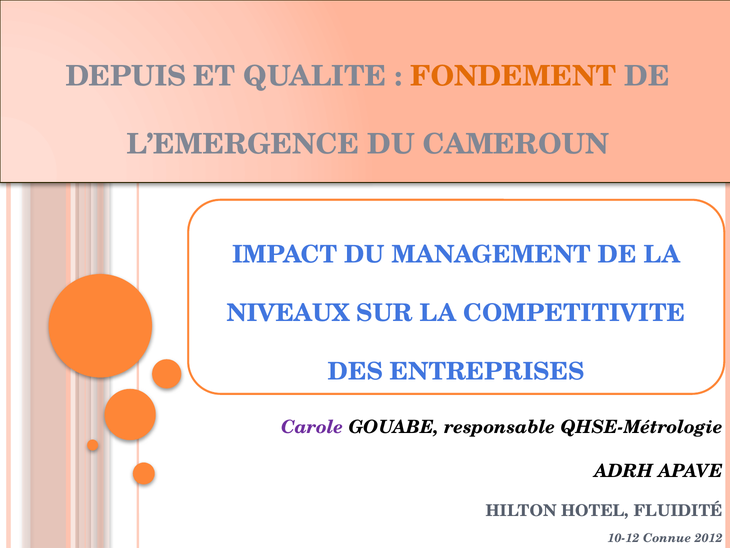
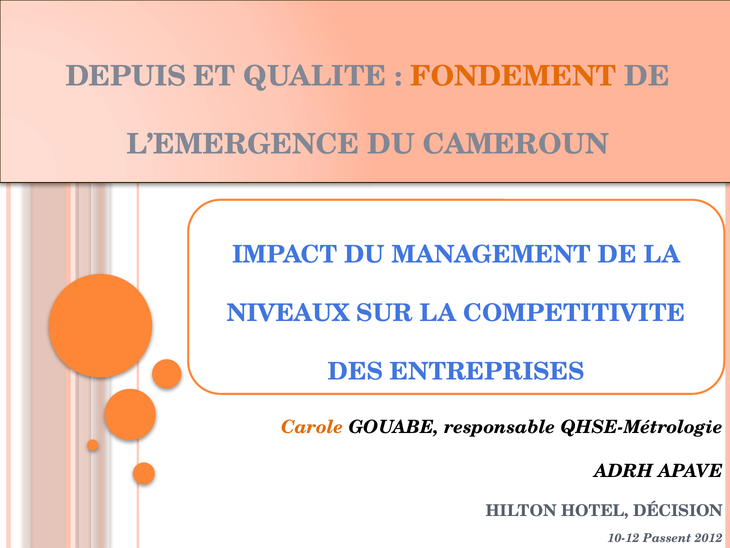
Carole colour: purple -> orange
FLUIDITÉ: FLUIDITÉ -> DÉCISION
Connue: Connue -> Passent
